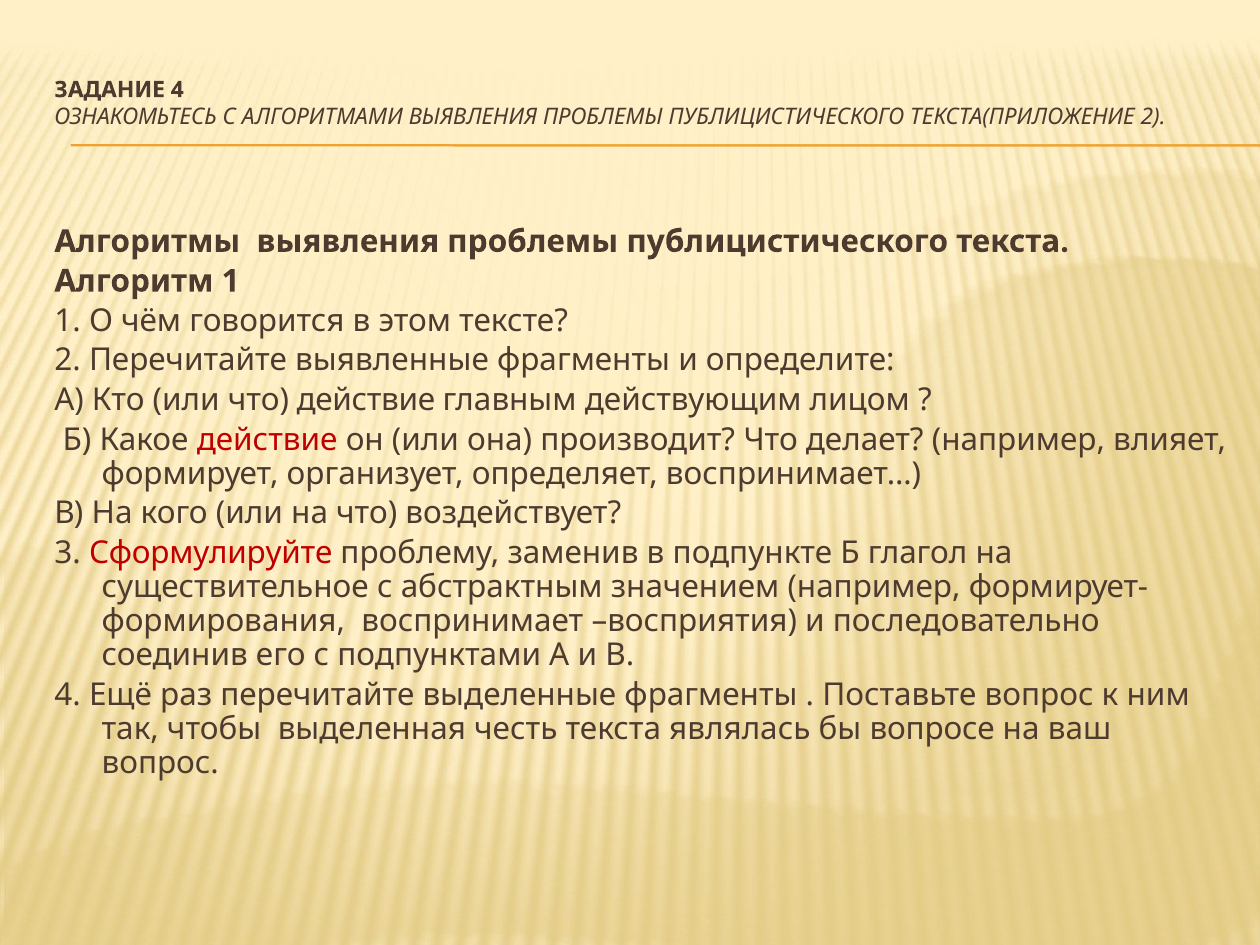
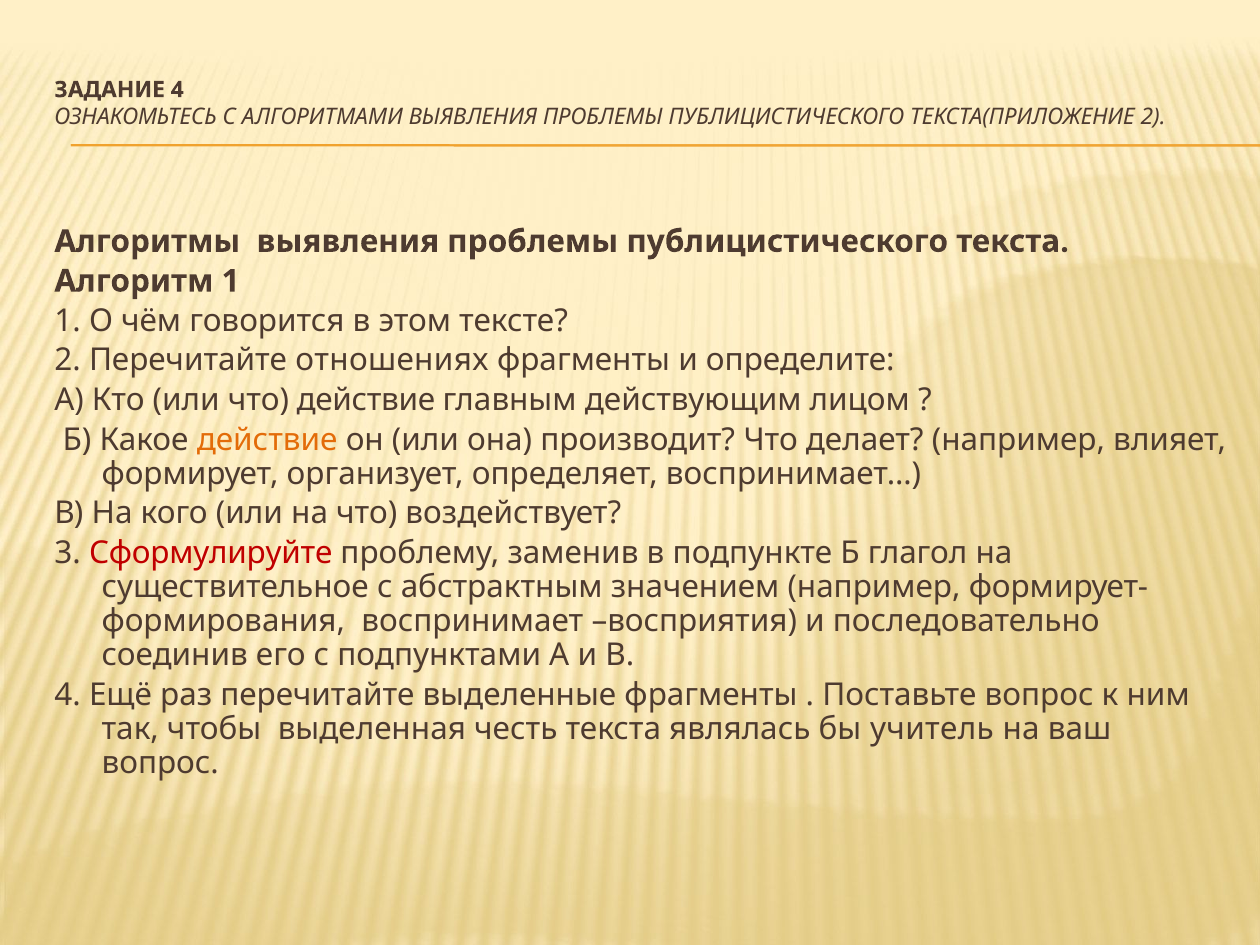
выявленные: выявленные -> отношениях
действие at (267, 440) colour: red -> orange
вопросе: вопросе -> учитель
